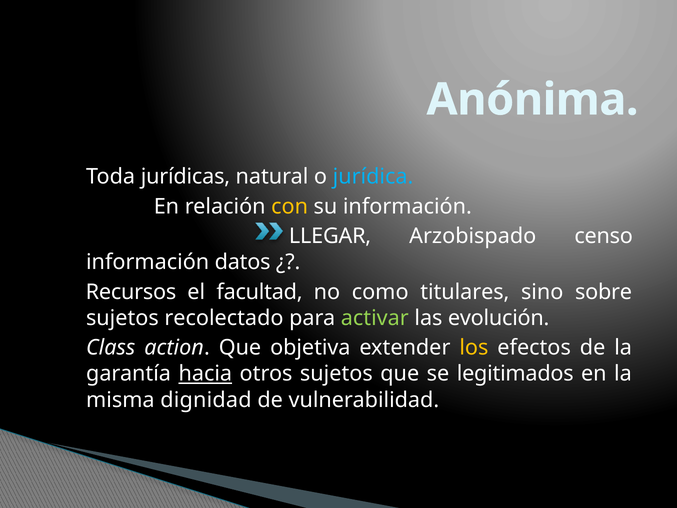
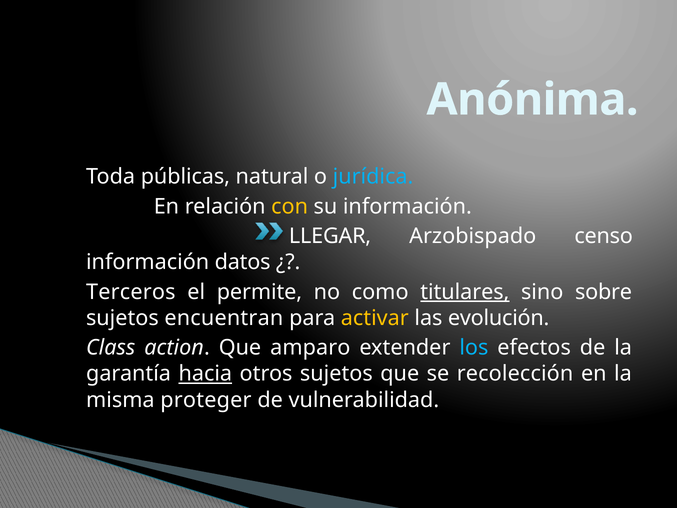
jurídicas: jurídicas -> públicas
Recursos: Recursos -> Terceros
facultad: facultad -> permite
titulares underline: none -> present
recolectado: recolectado -> encuentran
activar colour: light green -> yellow
objetiva: objetiva -> amparo
los colour: yellow -> light blue
legitimados: legitimados -> recolección
dignidad: dignidad -> proteger
